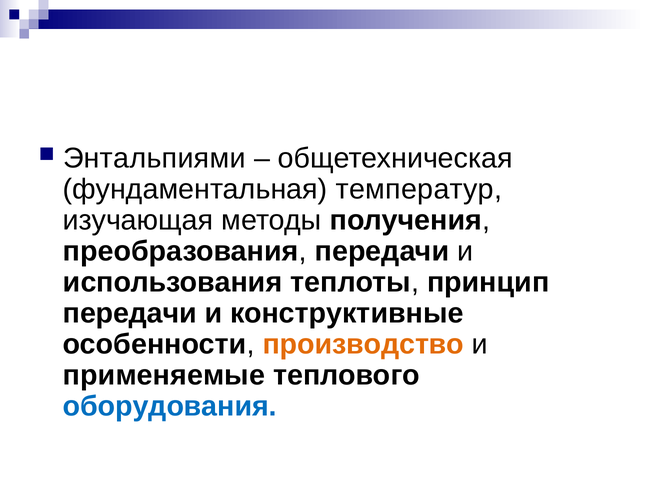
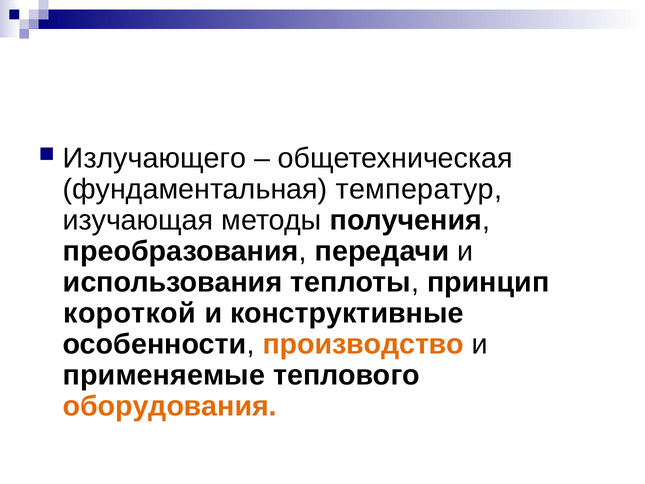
Энтальпиями: Энтальпиями -> Излучающего
передачи at (130, 313): передачи -> короткой
оборудования colour: blue -> orange
